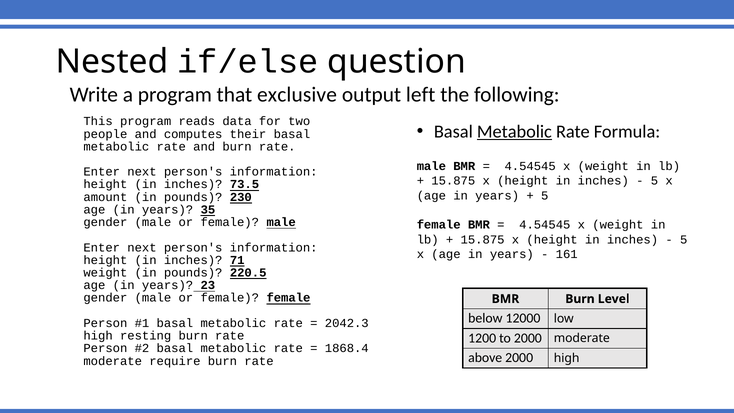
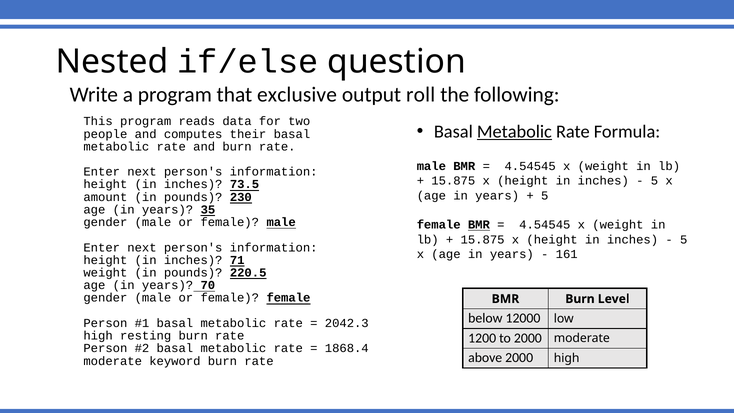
left: left -> roll
BMR at (479, 225) underline: none -> present
23: 23 -> 70
require: require -> keyword
